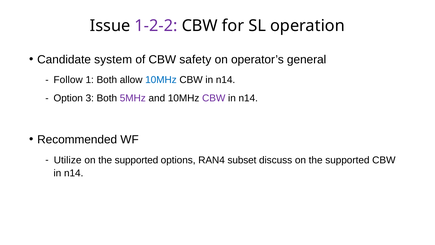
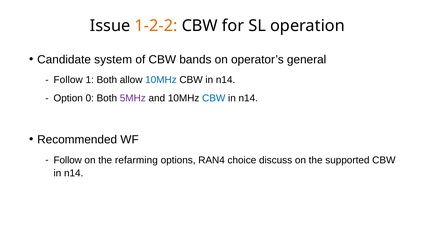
1-2-2 colour: purple -> orange
safety: safety -> bands
3: 3 -> 0
CBW at (214, 98) colour: purple -> blue
Utilize at (68, 160): Utilize -> Follow
supported at (136, 160): supported -> refarming
subset: subset -> choice
